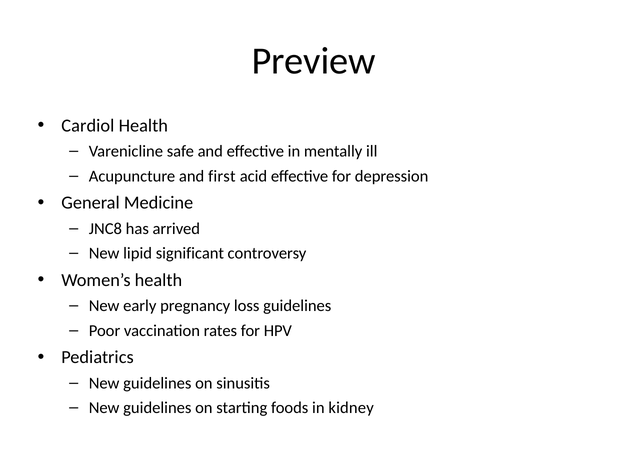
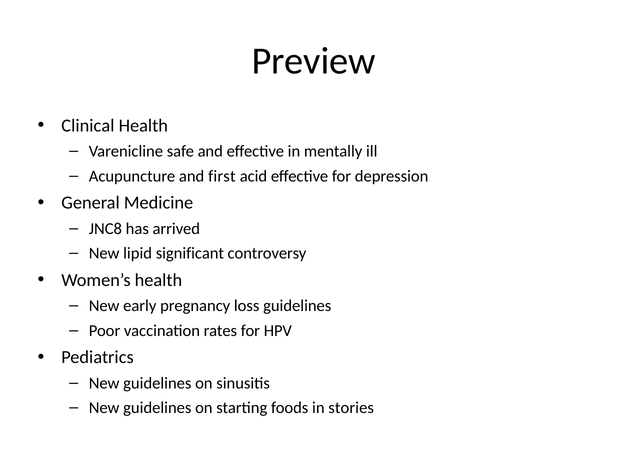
Cardiol: Cardiol -> Clinical
kidney: kidney -> stories
